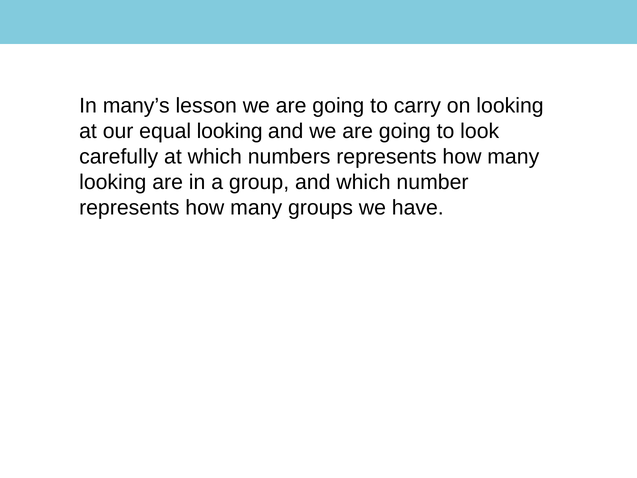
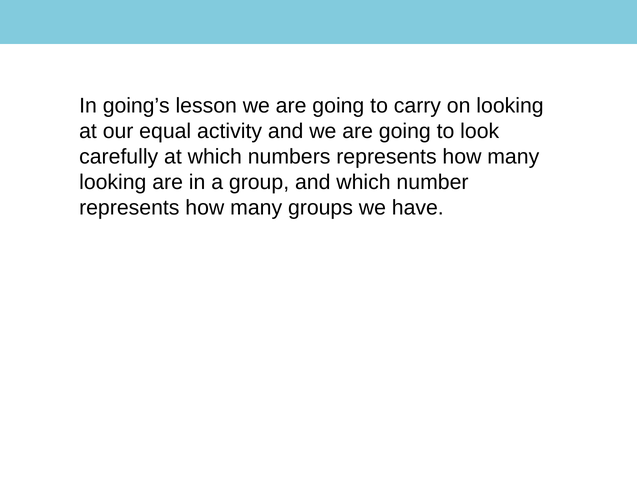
many’s: many’s -> going’s
equal looking: looking -> activity
